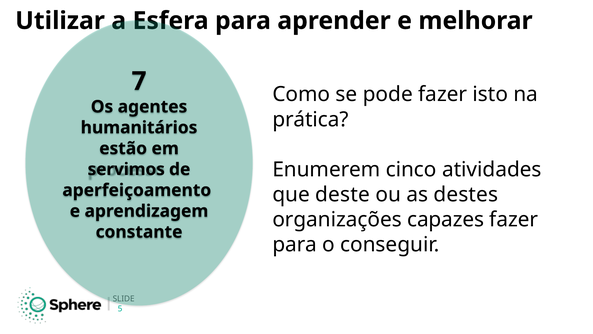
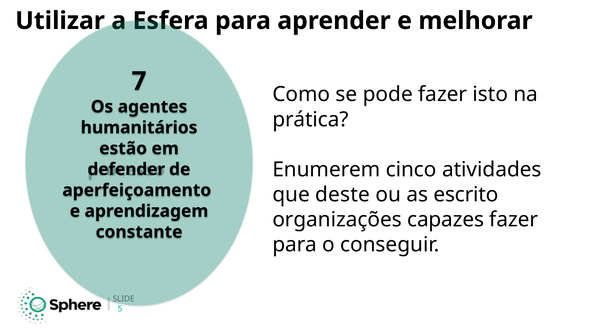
servimos: servimos -> defender
destes: destes -> escrito
